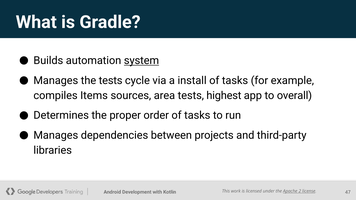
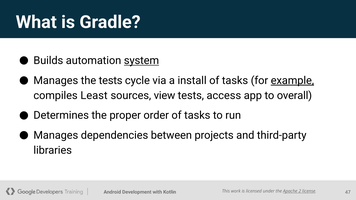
example underline: none -> present
Items: Items -> Least
area: area -> view
highest: highest -> access
